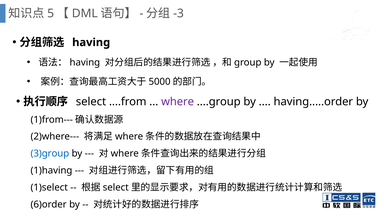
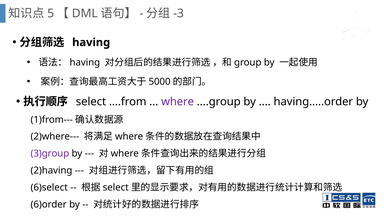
3)group colour: blue -> purple
1)having: 1)having -> 2)having
1)select: 1)select -> 6)select
